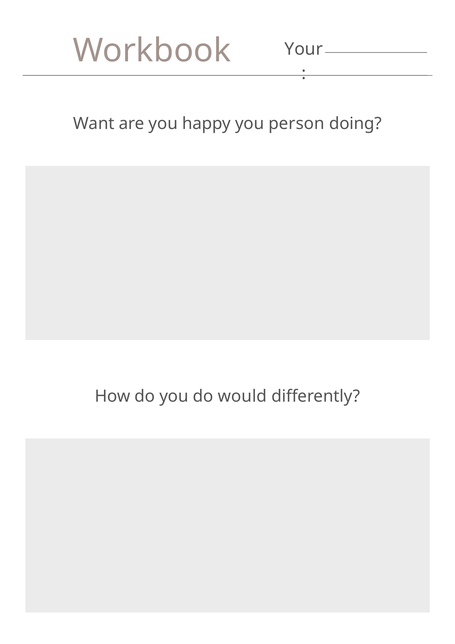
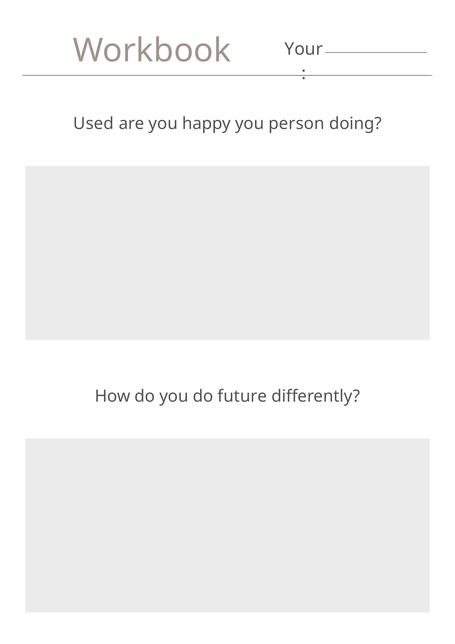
Want: Want -> Used
would: would -> future
